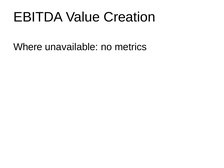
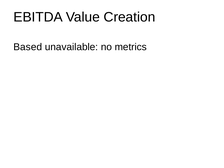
Where: Where -> Based
